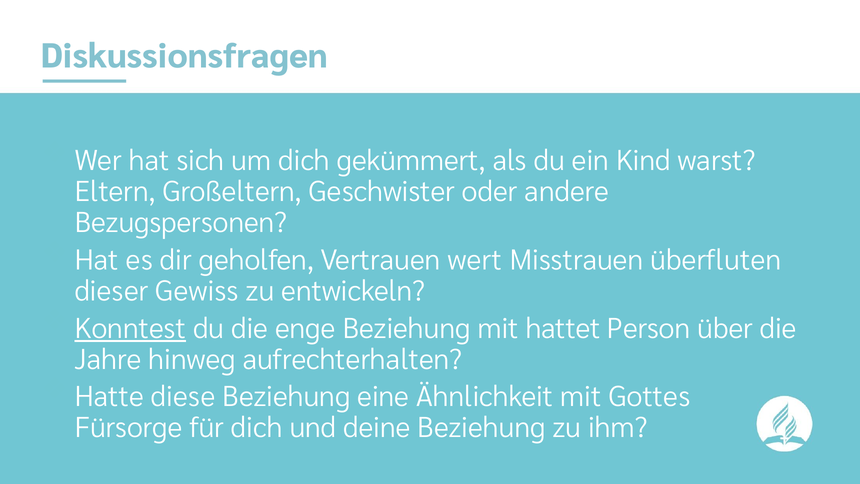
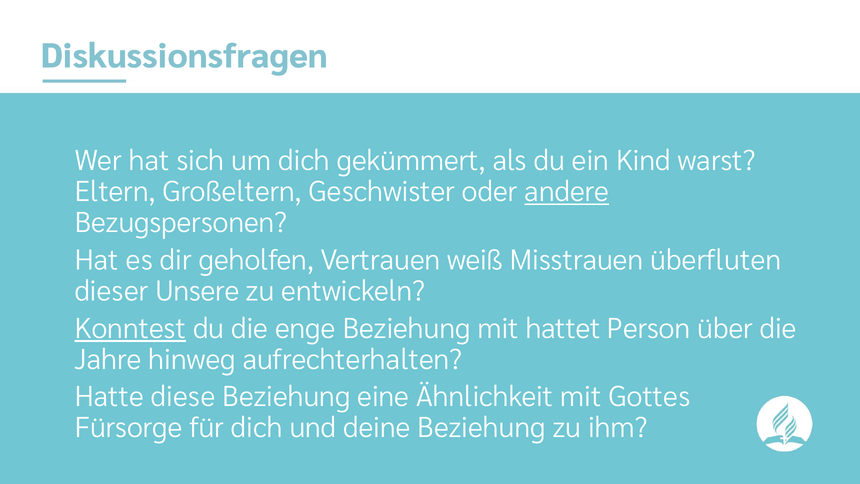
andere underline: none -> present
wert: wert -> weiß
Gewiss: Gewiss -> Unsere
